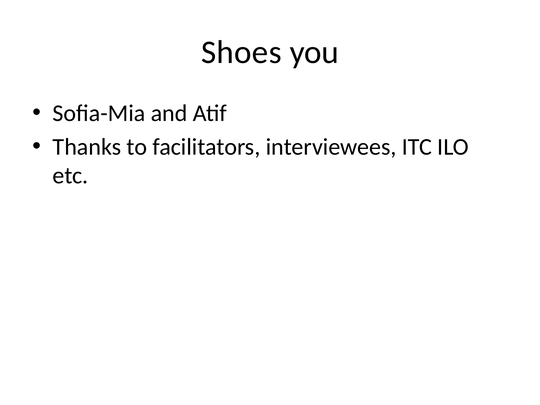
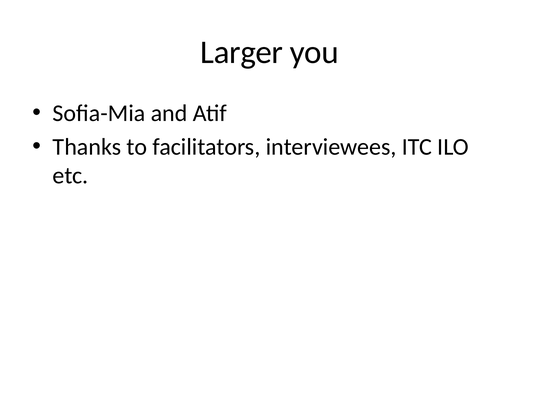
Shoes: Shoes -> Larger
